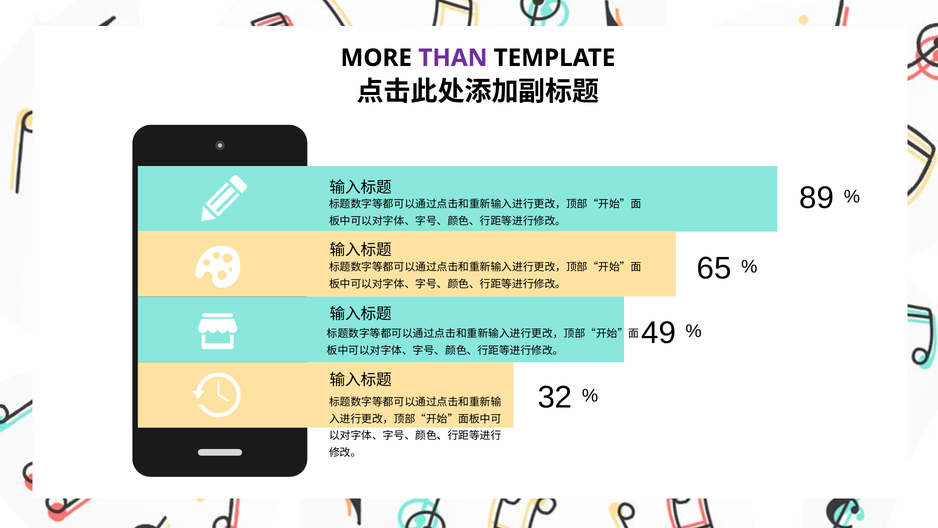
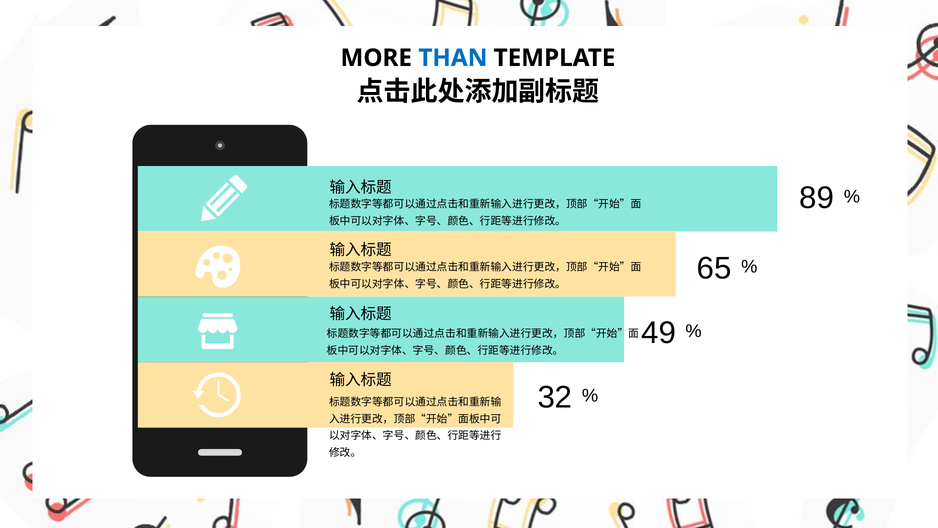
THAN colour: purple -> blue
